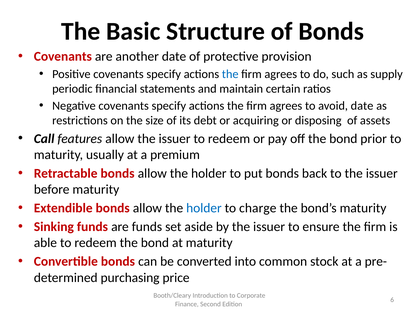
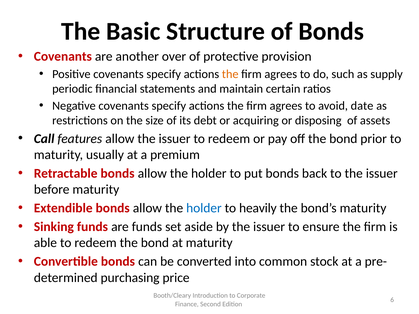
another date: date -> over
the at (230, 74) colour: blue -> orange
charge: charge -> heavily
